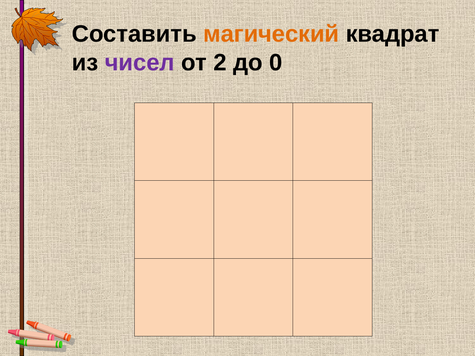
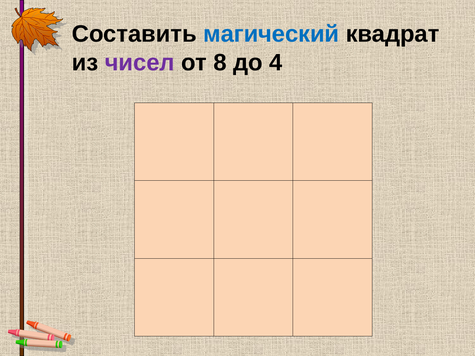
магический colour: orange -> blue
2: 2 -> 8
0: 0 -> 4
